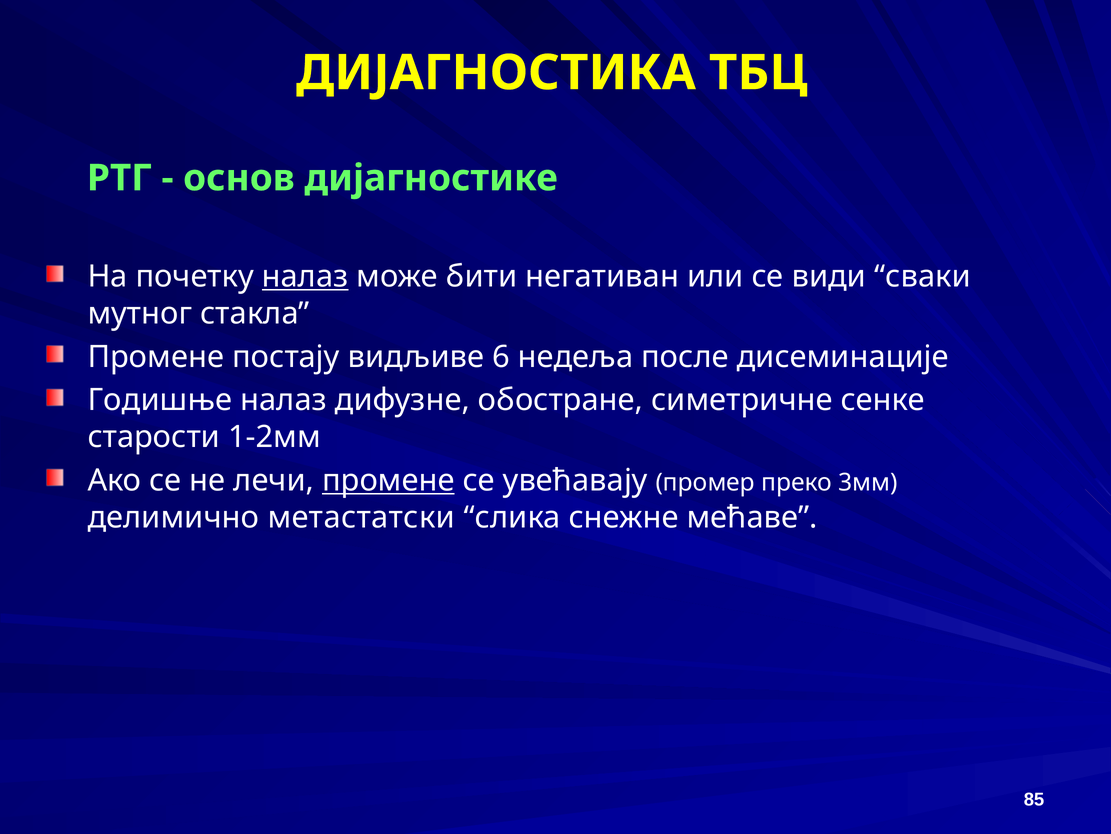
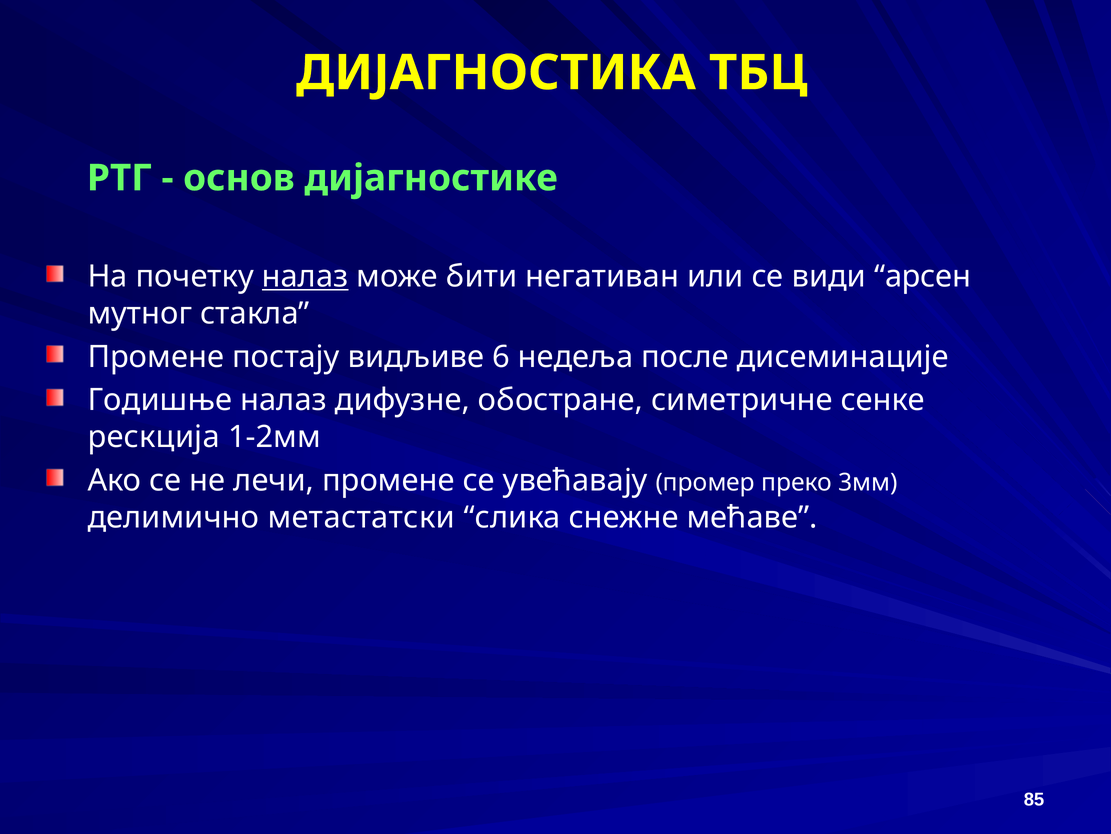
сваки: сваки -> арсен
старости: старости -> рескција
промене at (388, 480) underline: present -> none
